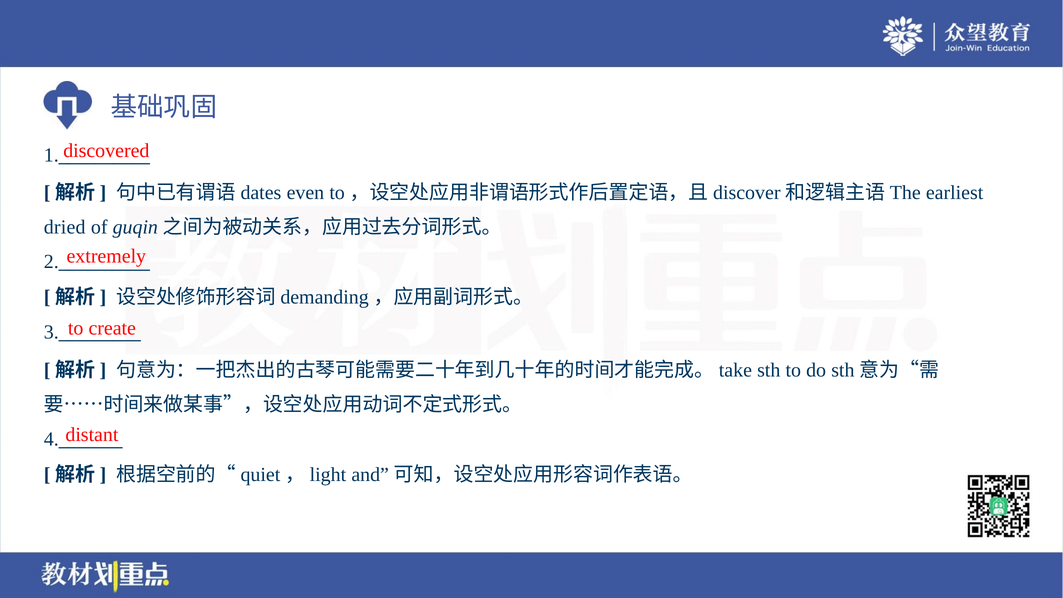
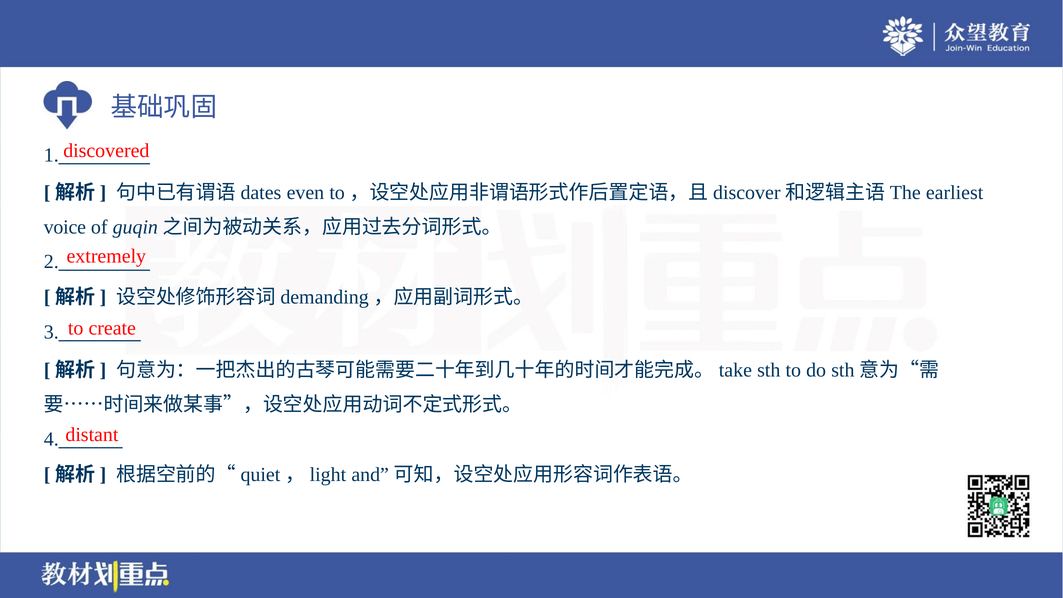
dried: dried -> voice
